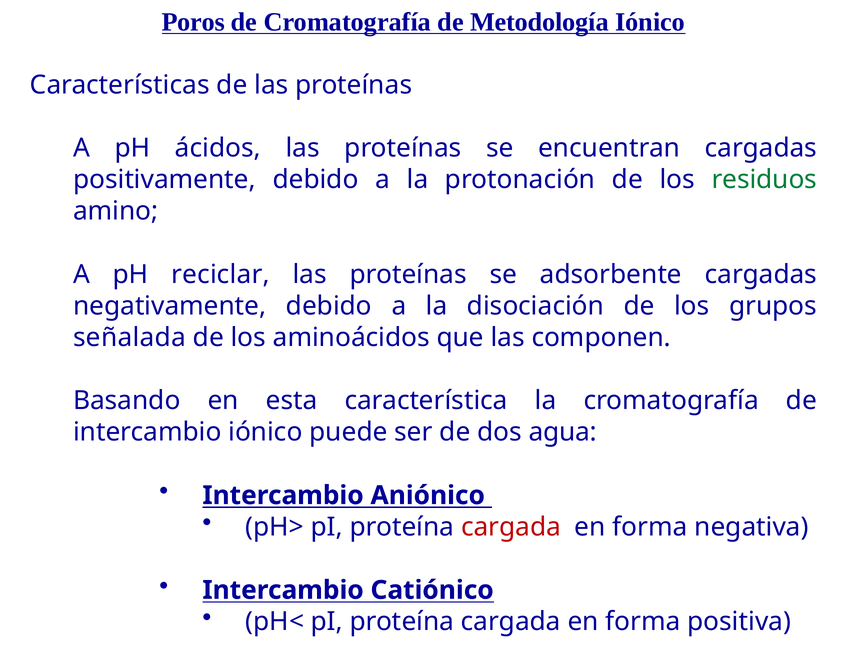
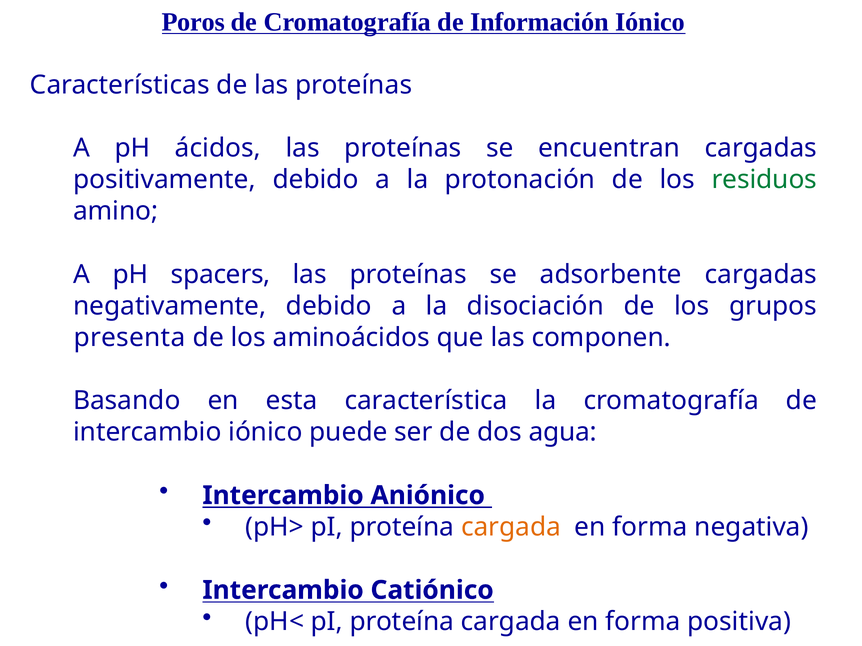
Metodología: Metodología -> Información
reciclar: reciclar -> spacers
señalada: señalada -> presenta
cargada at (511, 527) colour: red -> orange
